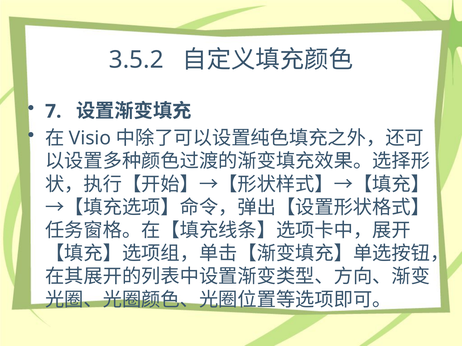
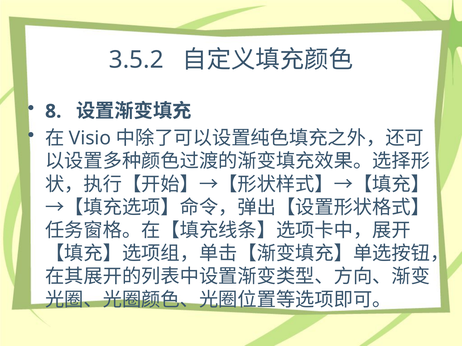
7: 7 -> 8
